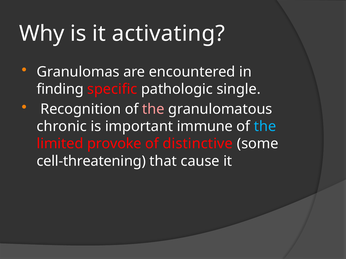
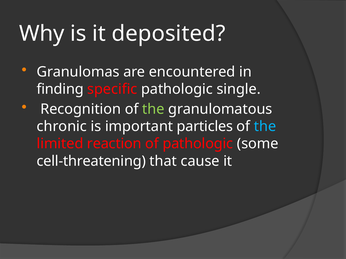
activating: activating -> deposited
the at (153, 109) colour: pink -> light green
immune: immune -> particles
provoke: provoke -> reaction
of distinctive: distinctive -> pathologic
